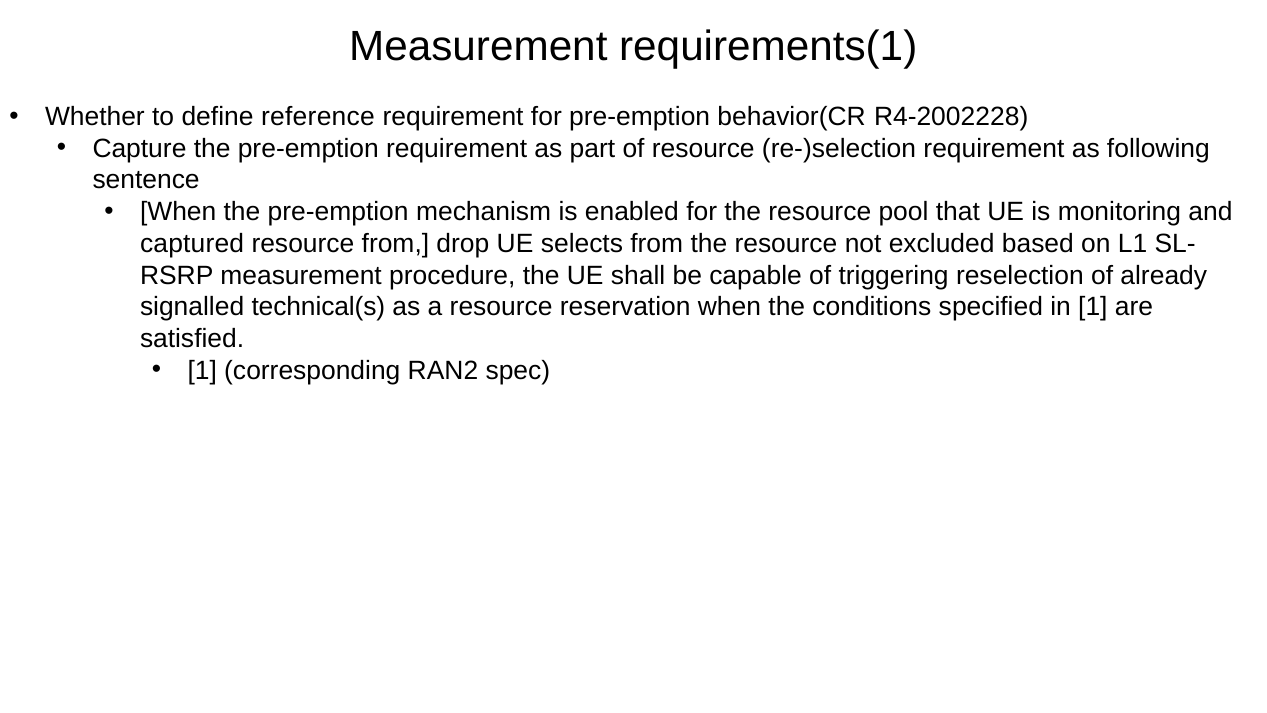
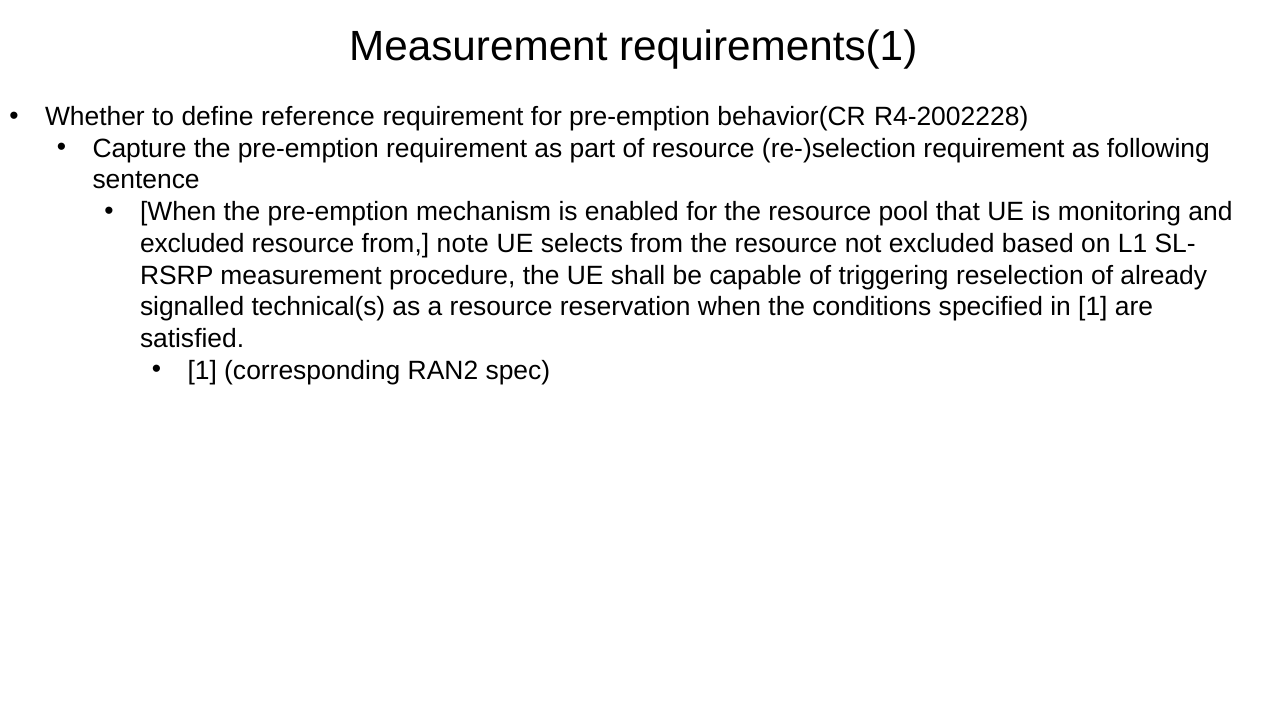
captured at (192, 244): captured -> excluded
drop: drop -> note
